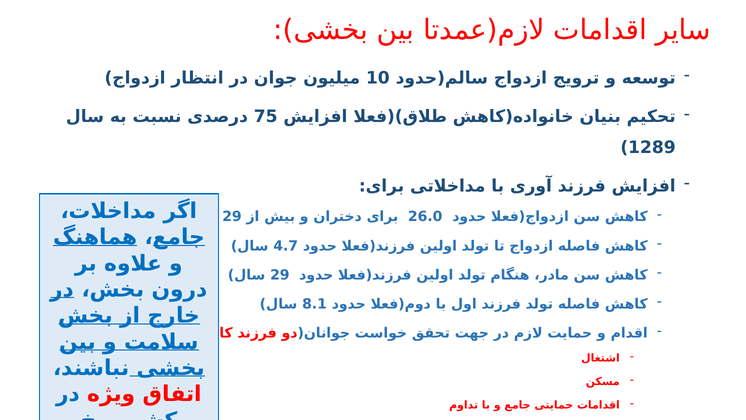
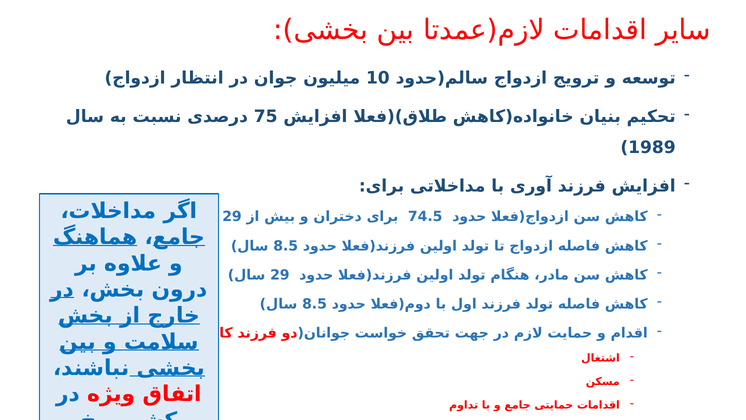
1289: 1289 -> 1989
26.0: 26.0 -> 74.5
4.7 at (286, 246): 4.7 -> 8.5
8.1 at (314, 304): 8.1 -> 8.5
